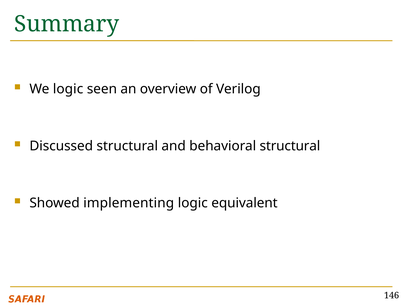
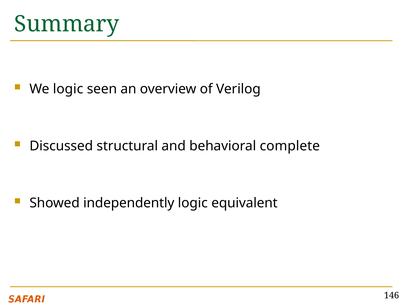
behavioral structural: structural -> complete
implementing: implementing -> independently
